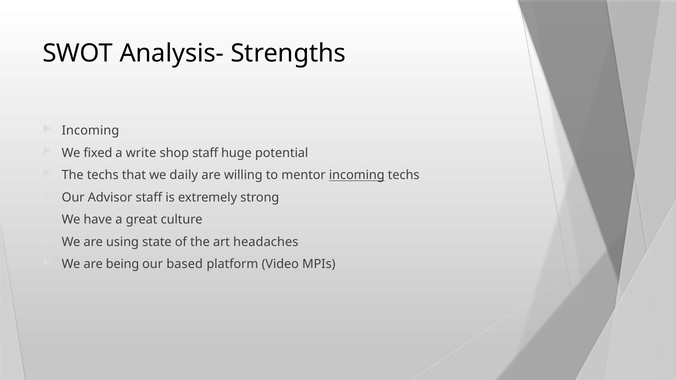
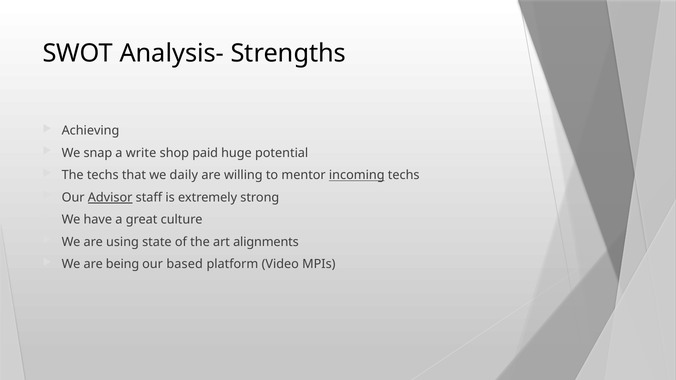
Incoming at (90, 131): Incoming -> Achieving
fixed: fixed -> snap
shop staff: staff -> paid
Advisor underline: none -> present
headaches: headaches -> alignments
